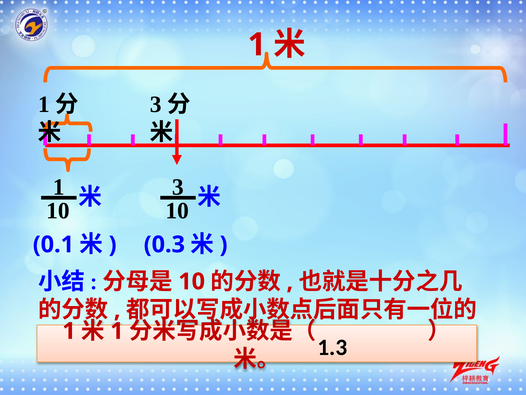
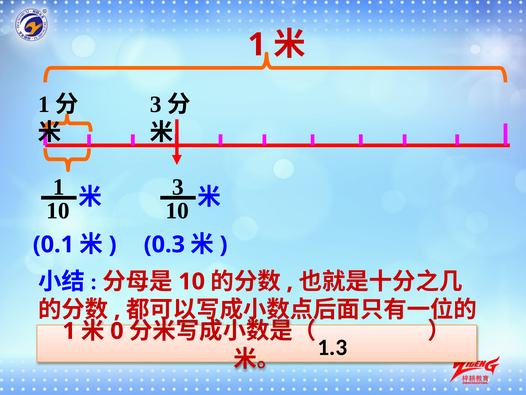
1 at (117, 331): 1 -> 0
